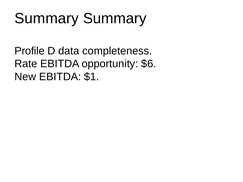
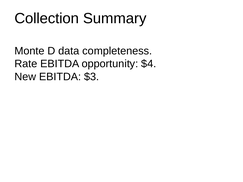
Summary at (47, 18): Summary -> Collection
Profile: Profile -> Monte
$6: $6 -> $4
$1: $1 -> $3
